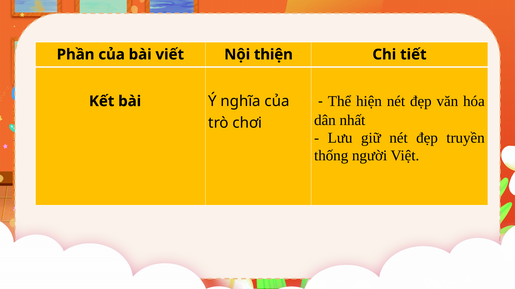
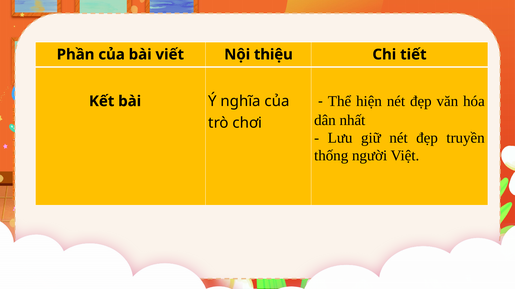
thiện: thiện -> thiệu
